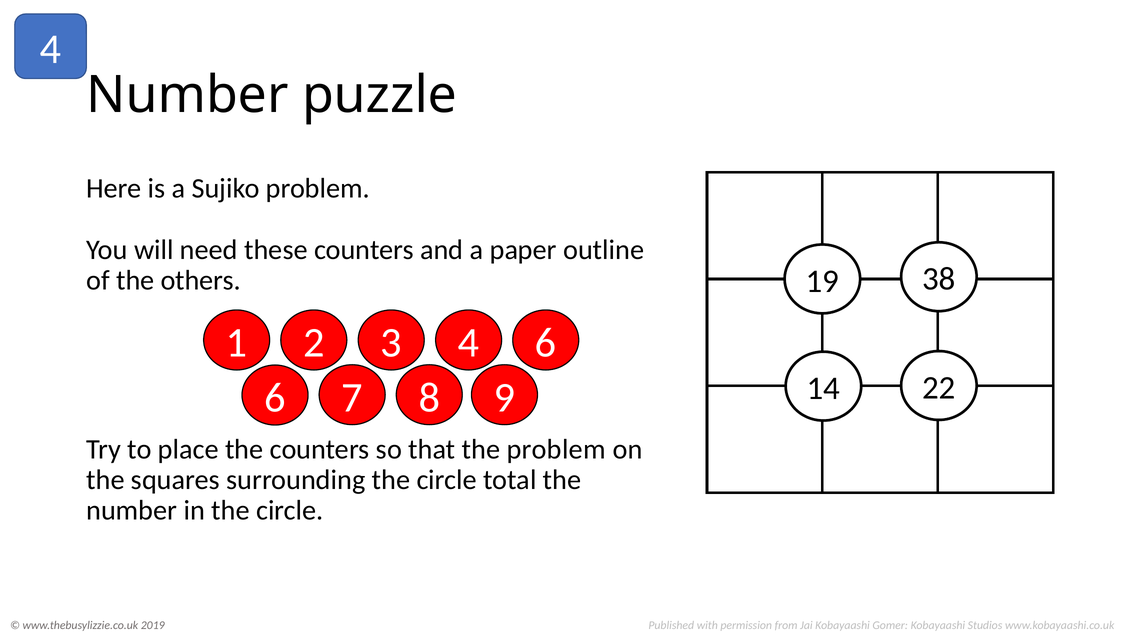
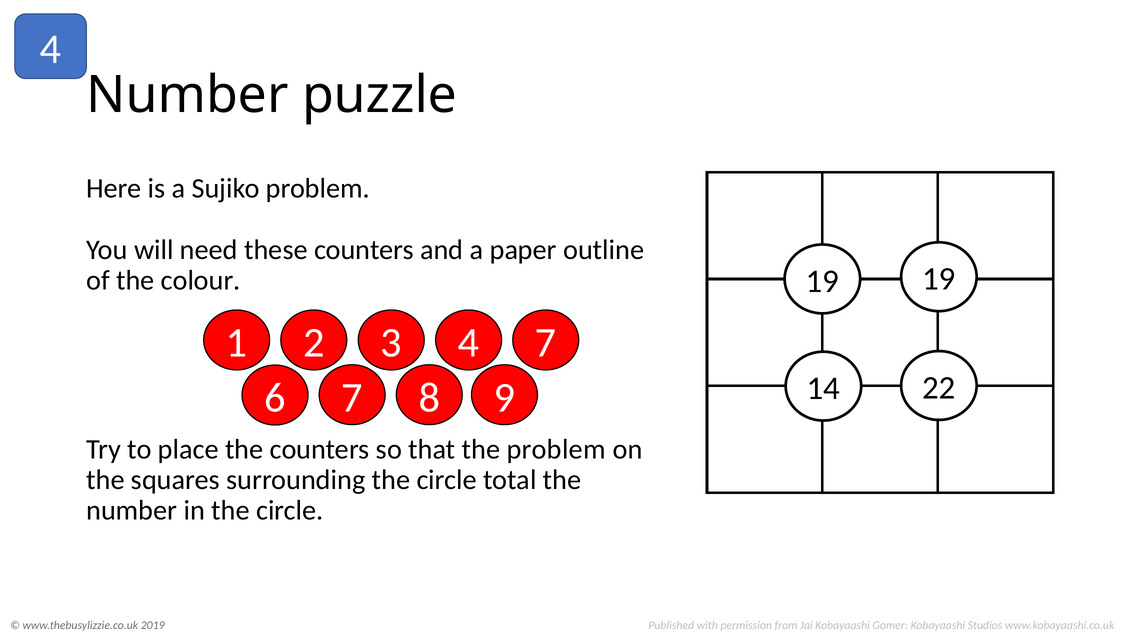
19 38: 38 -> 19
others: others -> colour
2 6: 6 -> 7
